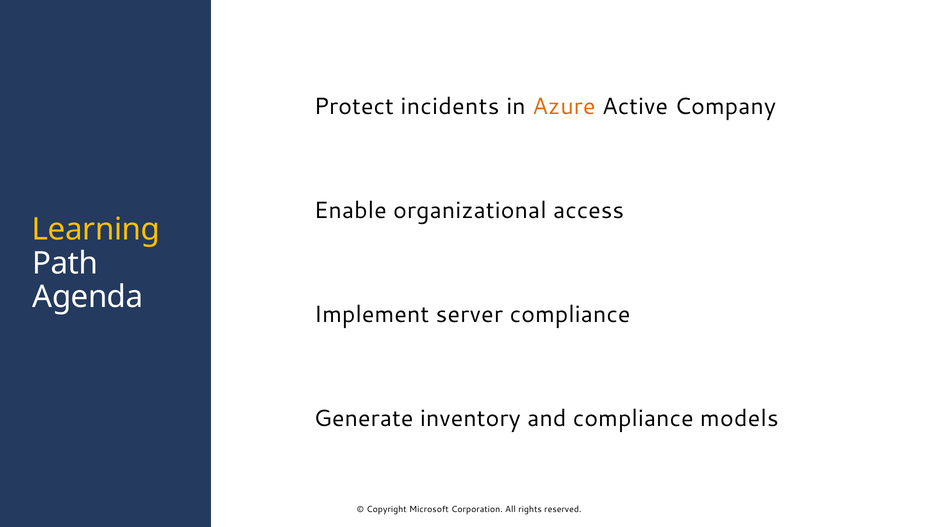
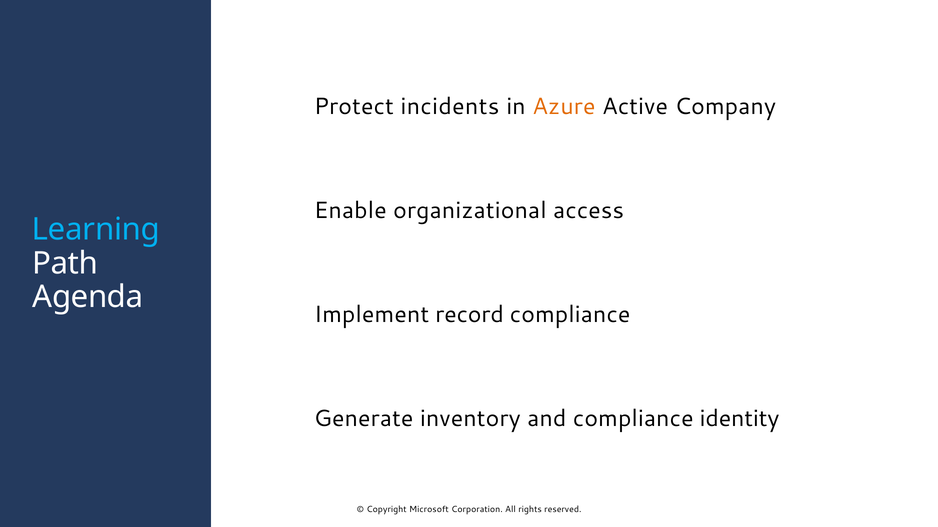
Learning colour: yellow -> light blue
server: server -> record
models: models -> identity
